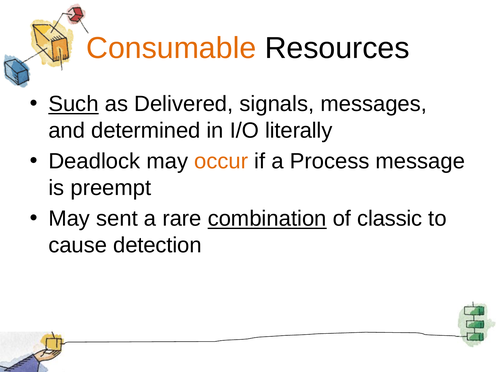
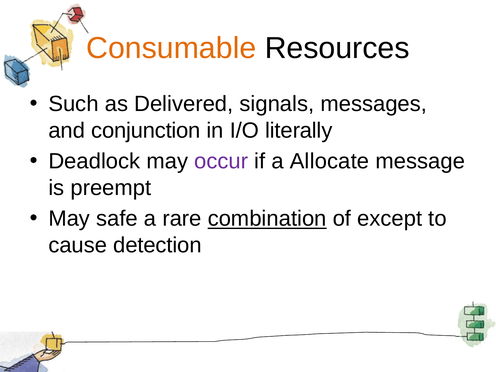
Such underline: present -> none
determined: determined -> conjunction
occur colour: orange -> purple
Process: Process -> Allocate
sent: sent -> safe
classic: classic -> except
